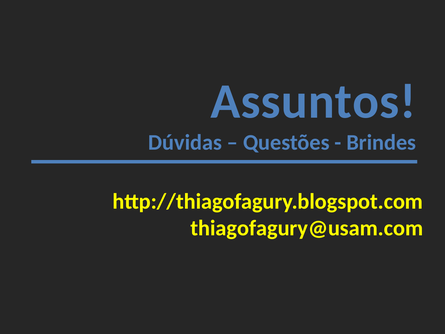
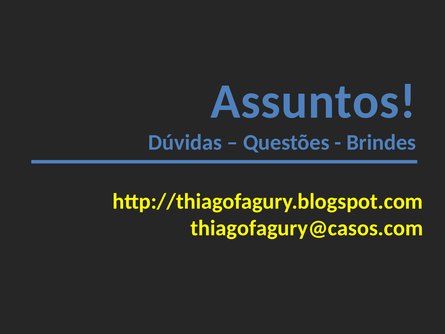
thiagofagury@usam.com: thiagofagury@usam.com -> thiagofagury@casos.com
